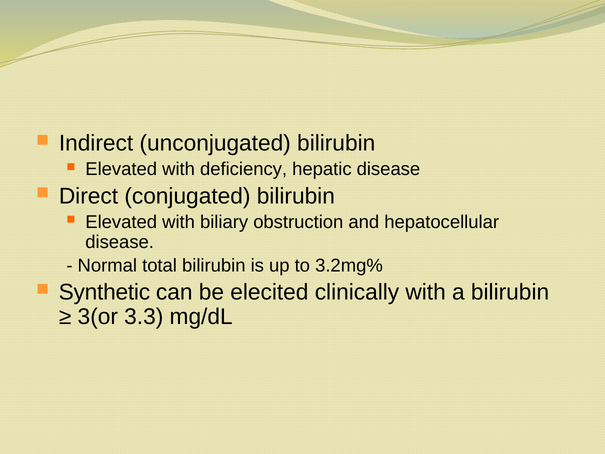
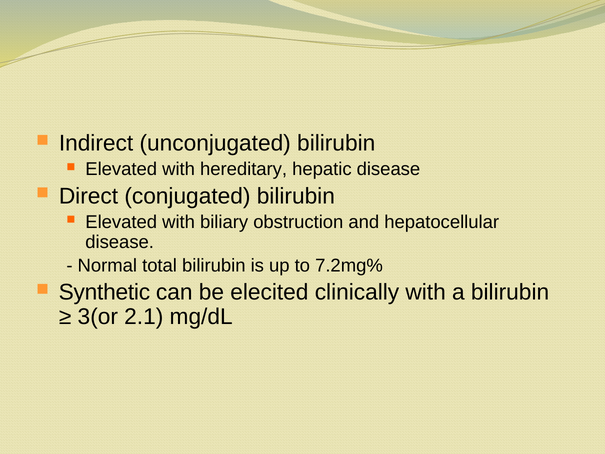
deficiency: deficiency -> hereditary
3.2mg%: 3.2mg% -> 7.2mg%
3.3: 3.3 -> 2.1
